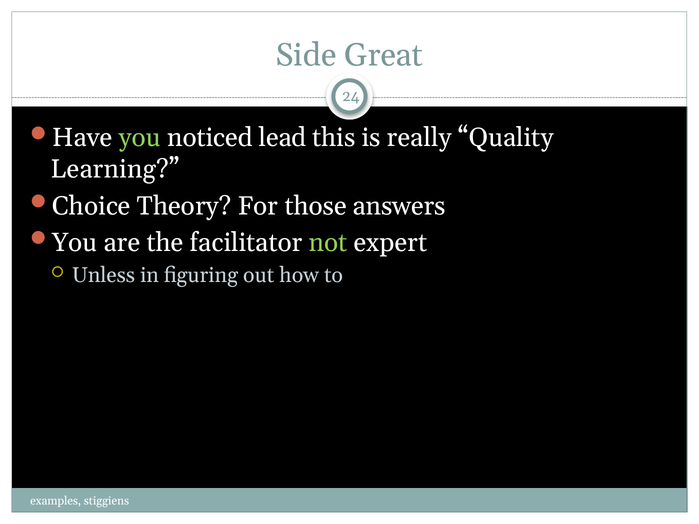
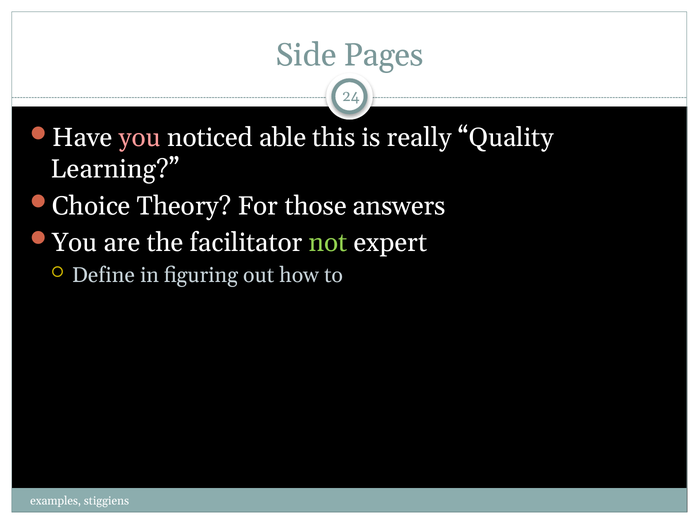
Great: Great -> Pages
you at (140, 138) colour: light green -> pink
lead: lead -> able
Unless: Unless -> Define
